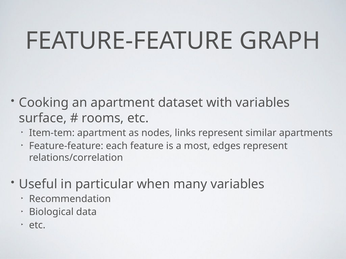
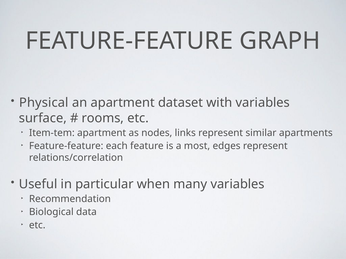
Cooking: Cooking -> Physical
